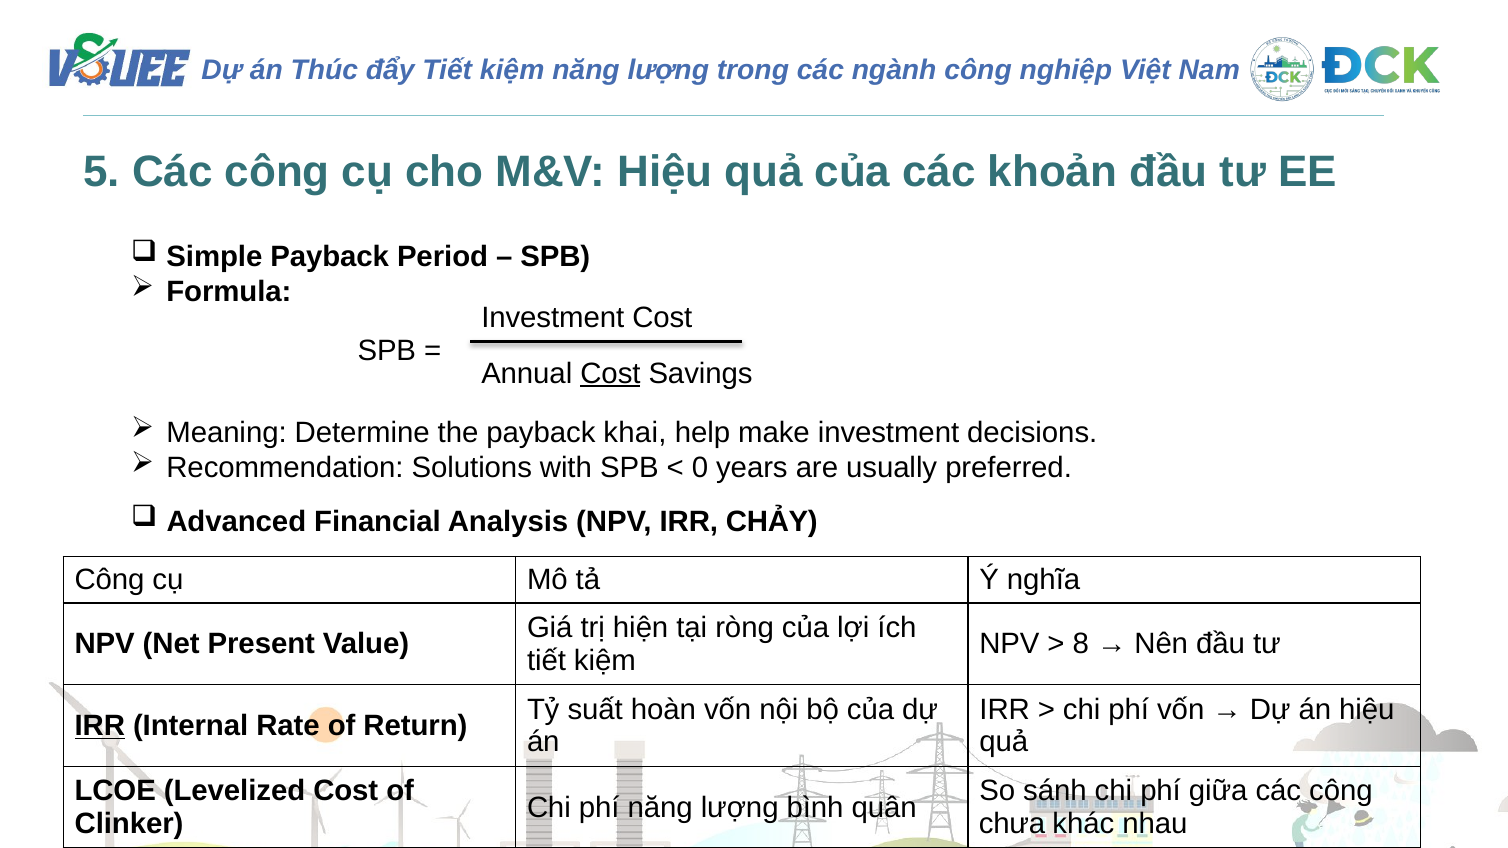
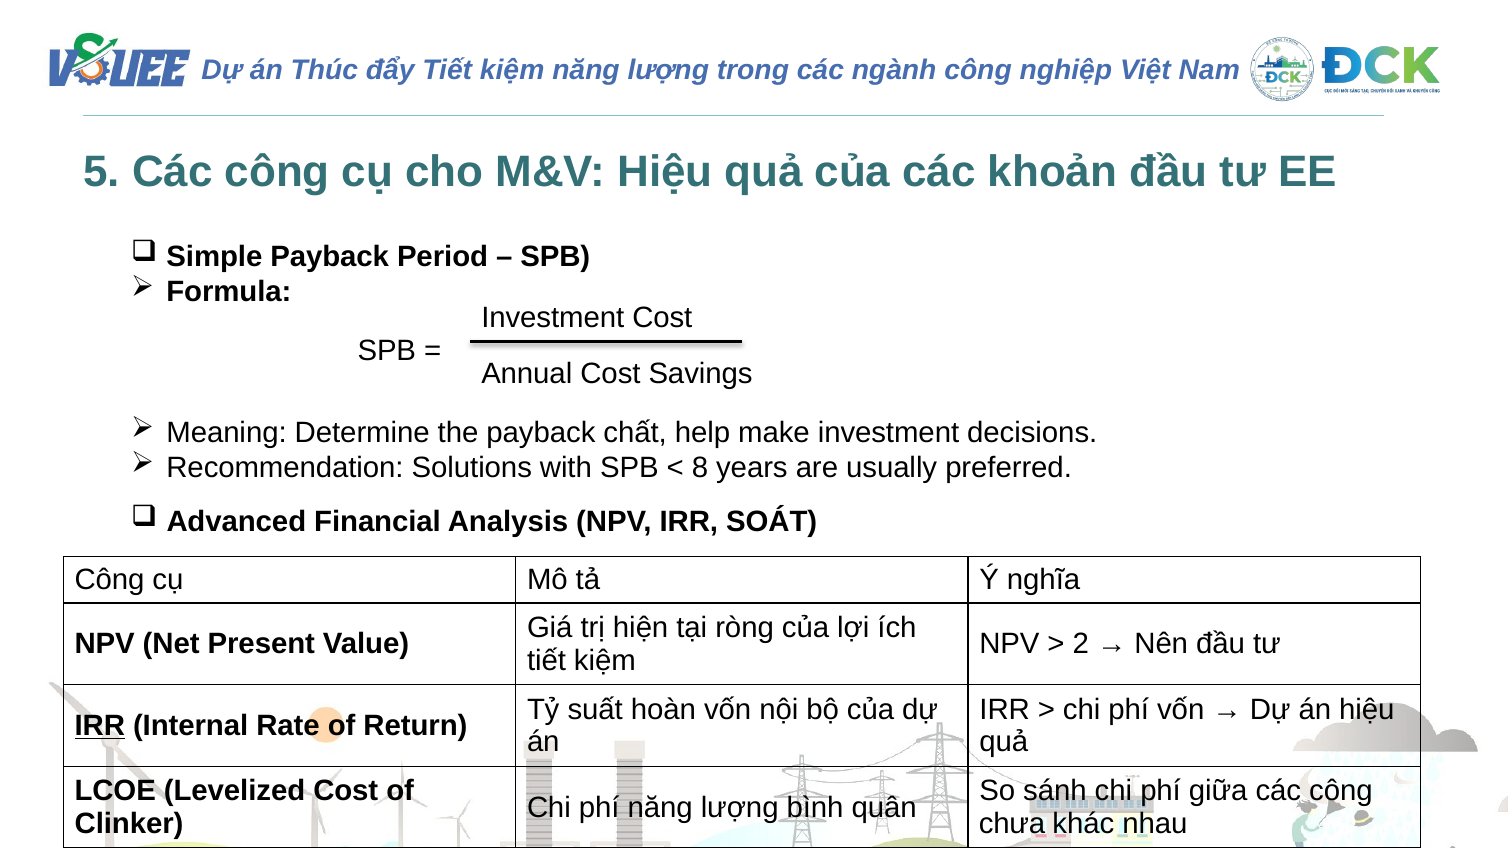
Cost at (610, 374) underline: present -> none
khai: khai -> chất
0: 0 -> 8
CHẢY: CHẢY -> SOÁT
8: 8 -> 2
